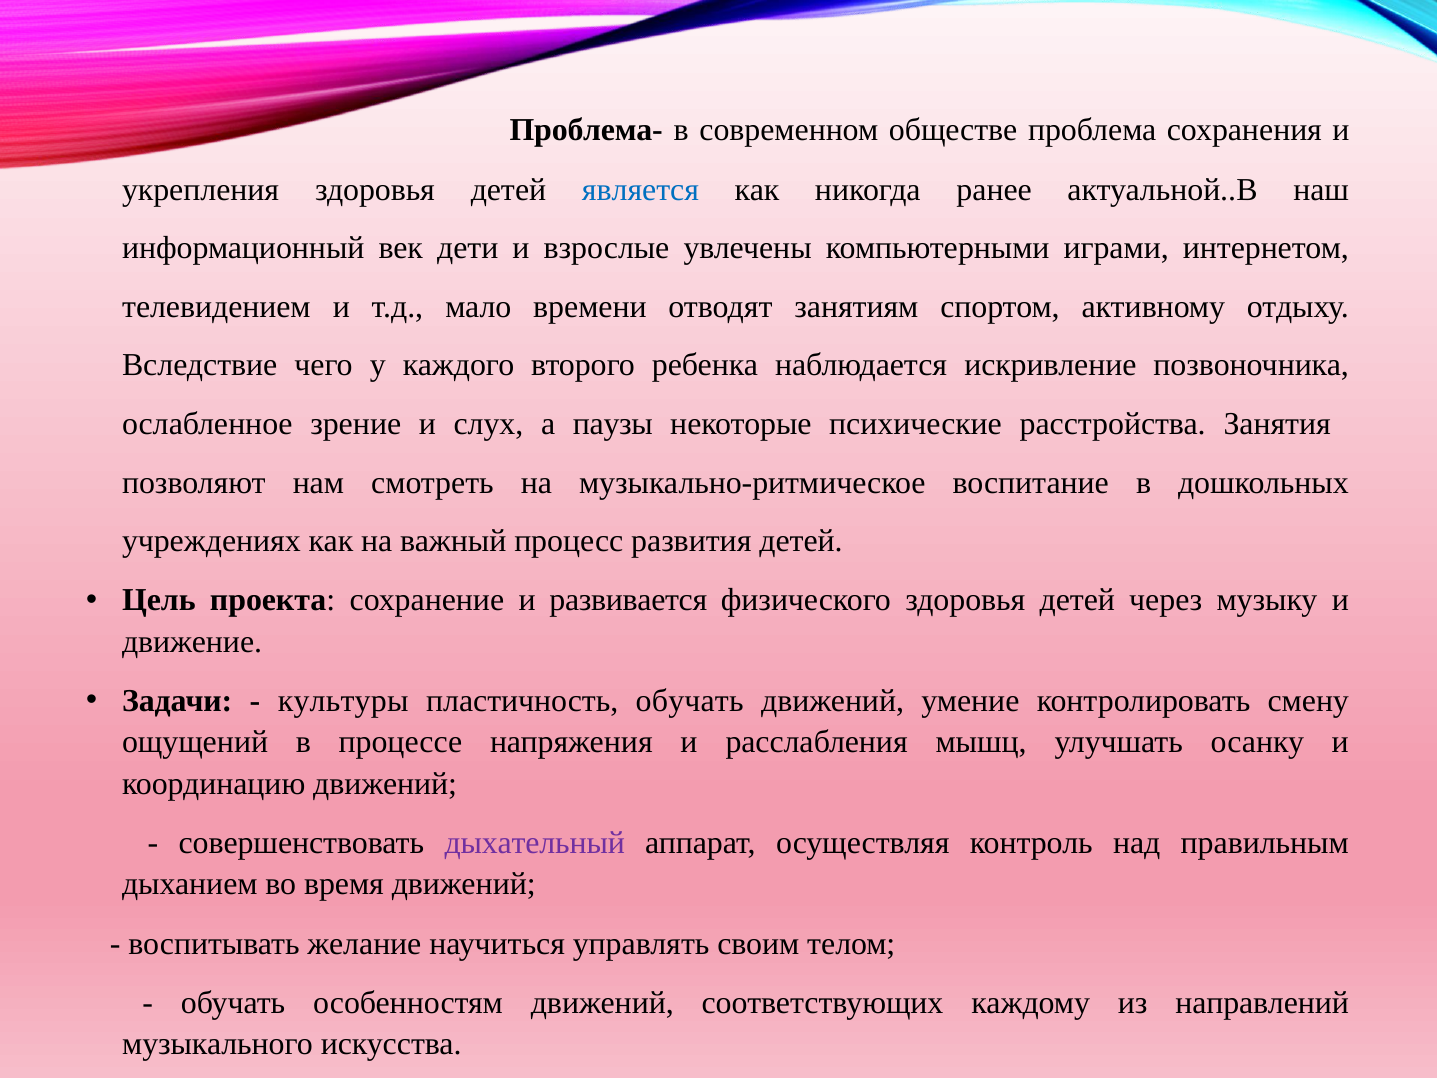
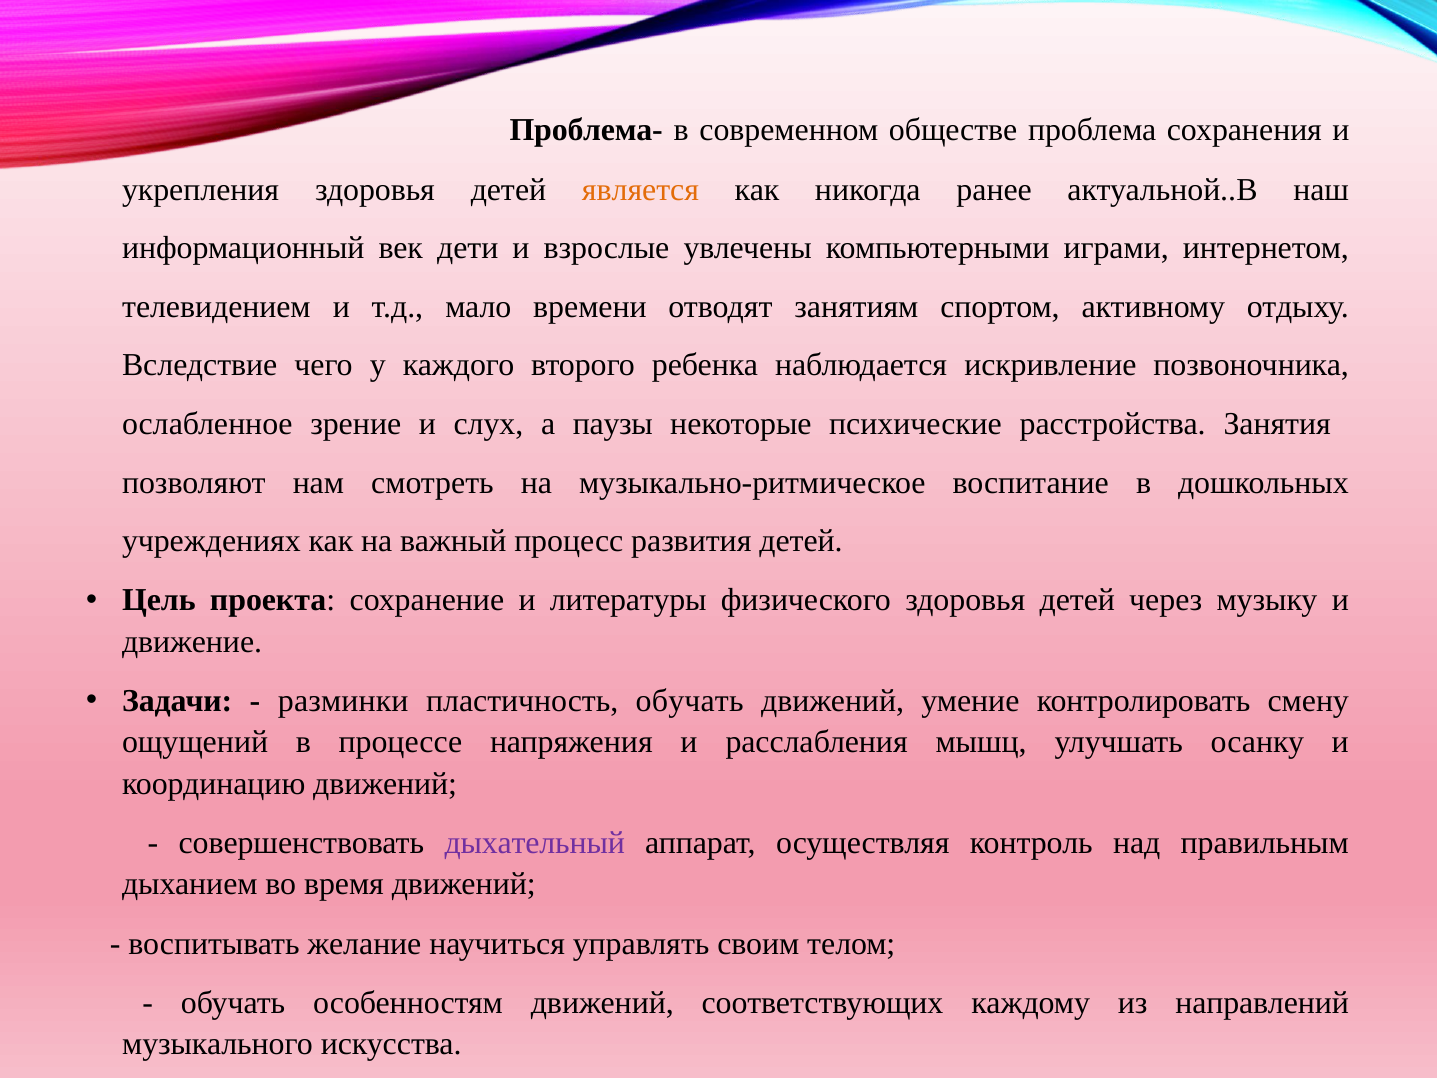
является colour: blue -> orange
развивается: развивается -> литературы
культуры: культуры -> разминки
